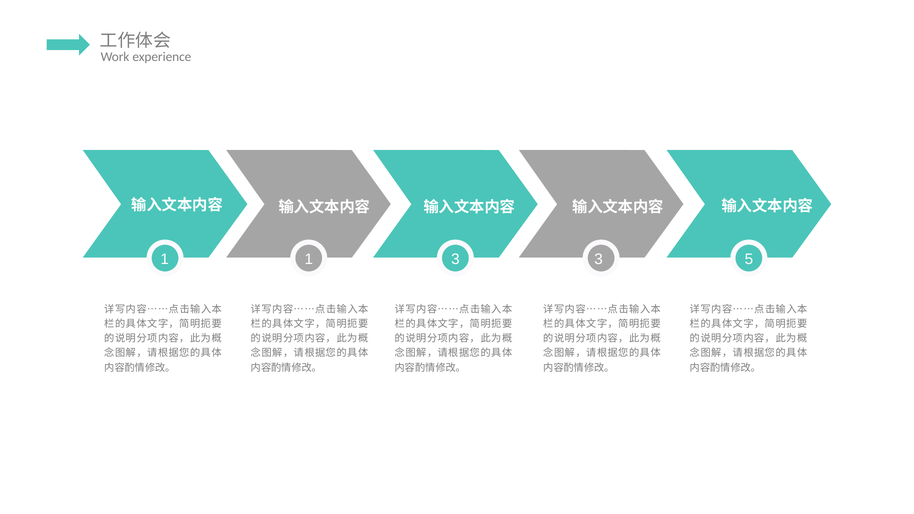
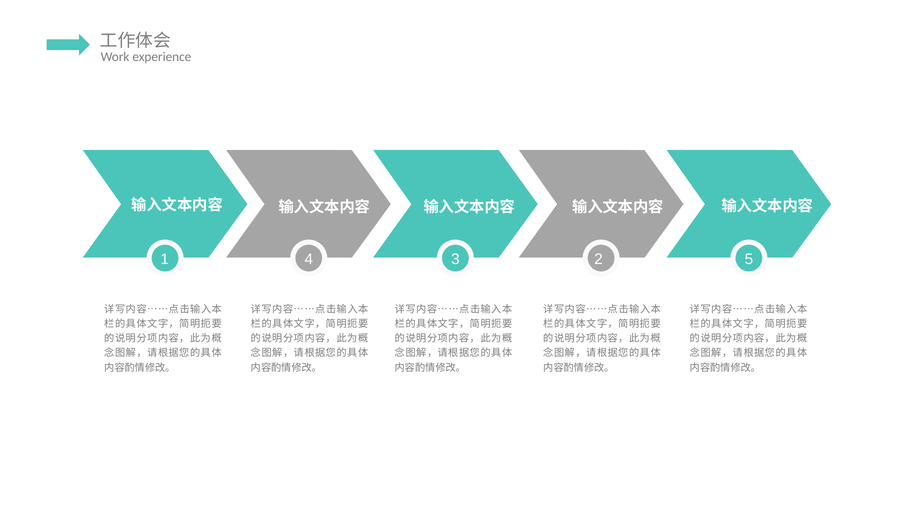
1 1: 1 -> 4
3 3: 3 -> 2
